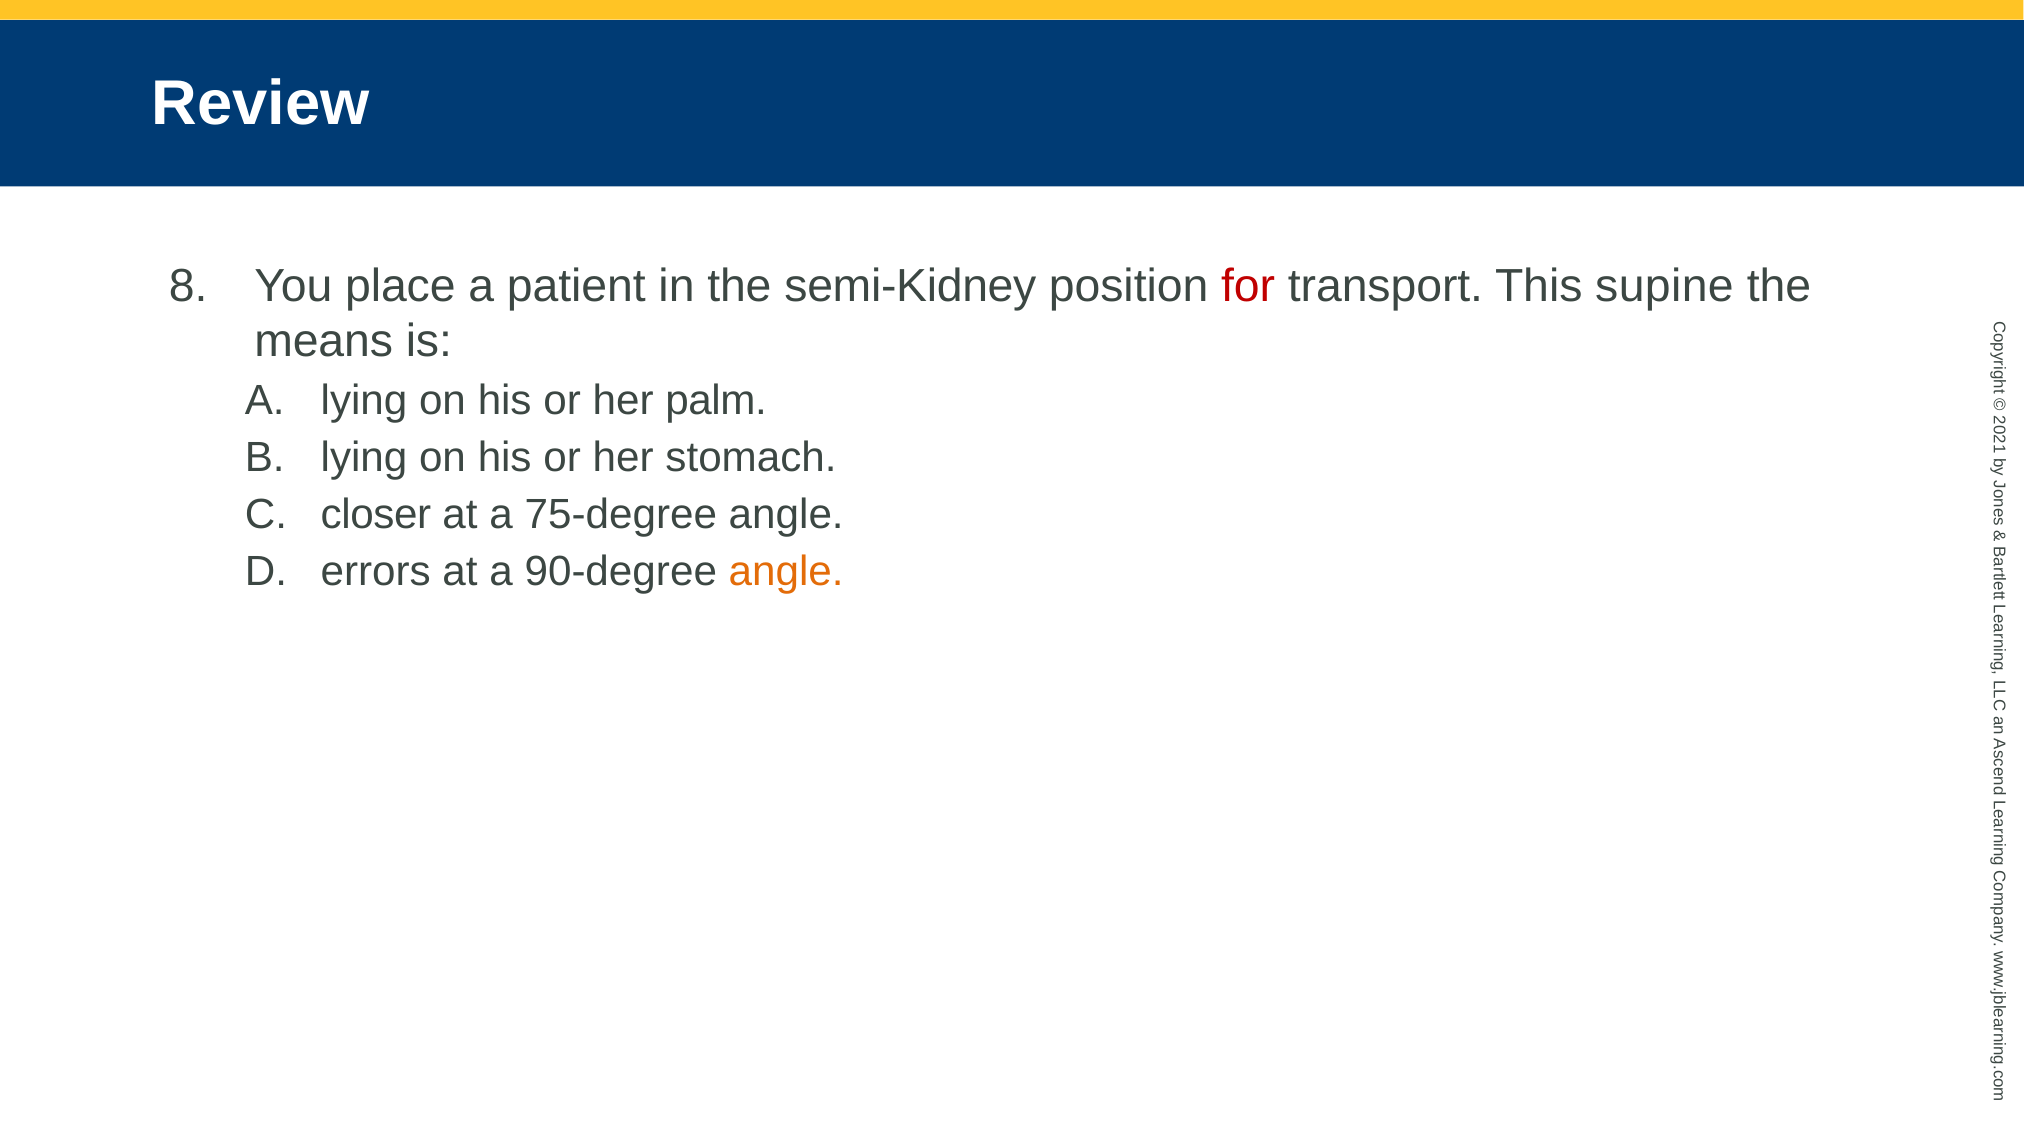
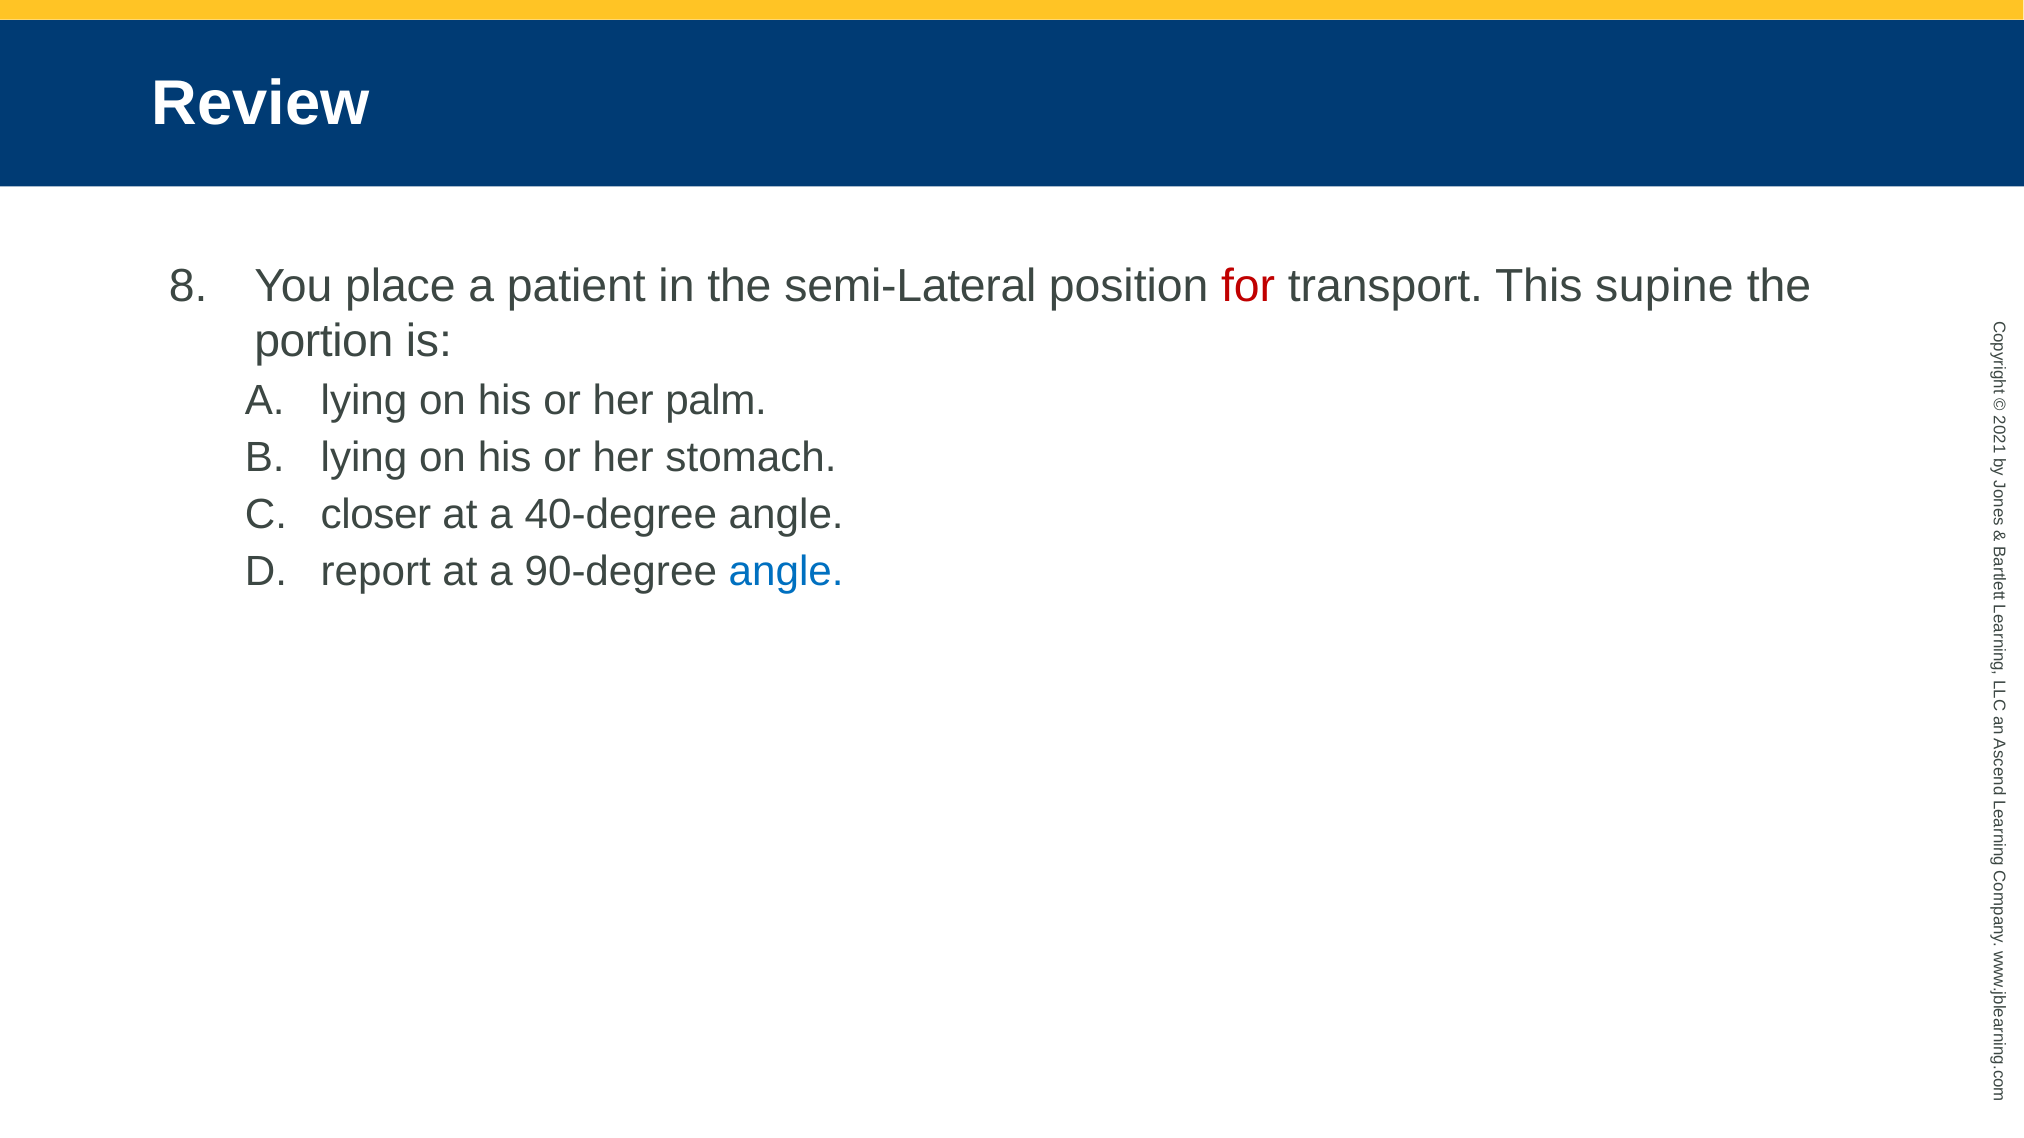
semi-Kidney: semi-Kidney -> semi-Lateral
means: means -> portion
75-degree: 75-degree -> 40-degree
errors: errors -> report
angle at (786, 572) colour: orange -> blue
